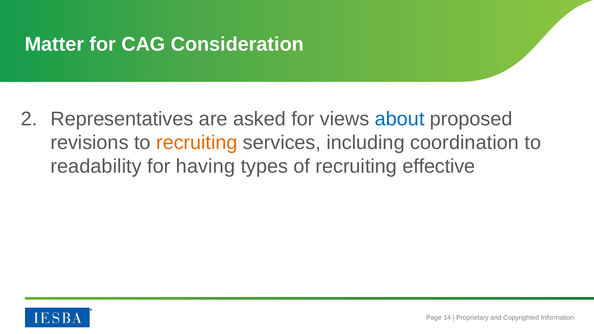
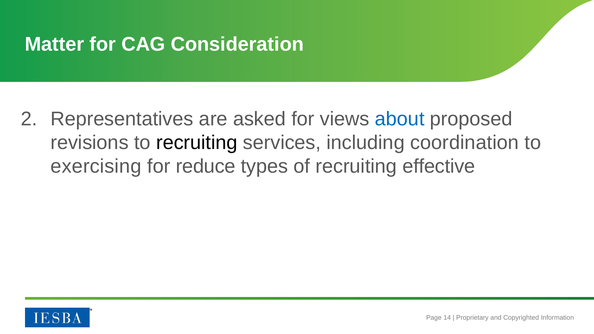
recruiting at (197, 143) colour: orange -> black
readability: readability -> exercising
having: having -> reduce
